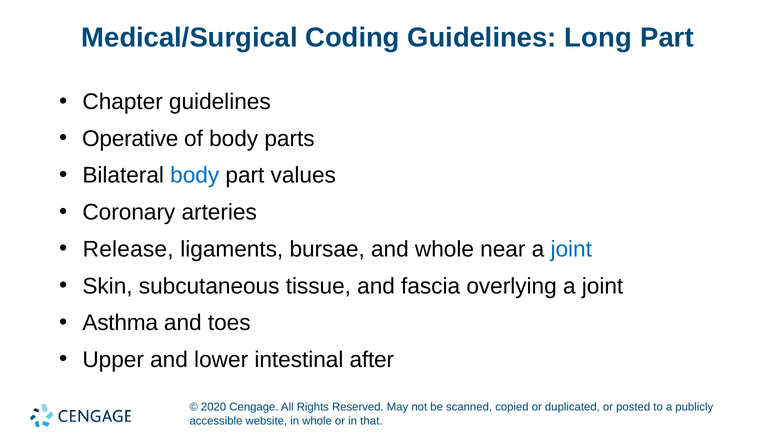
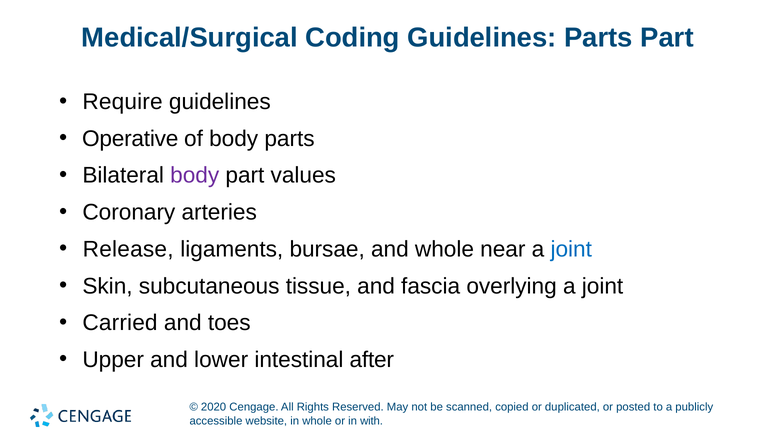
Guidelines Long: Long -> Parts
Chapter: Chapter -> Require
body at (195, 176) colour: blue -> purple
Asthma: Asthma -> Carried
that: that -> with
